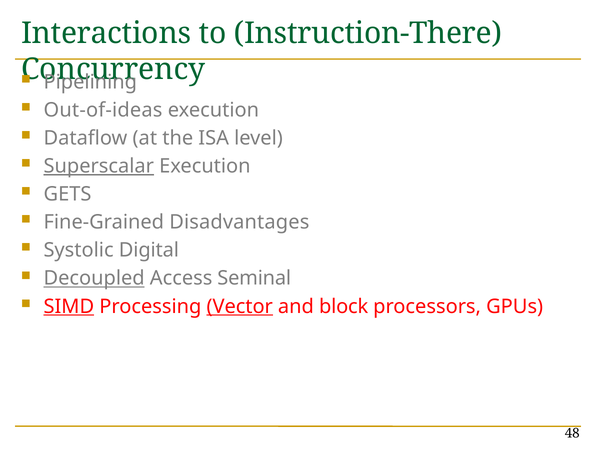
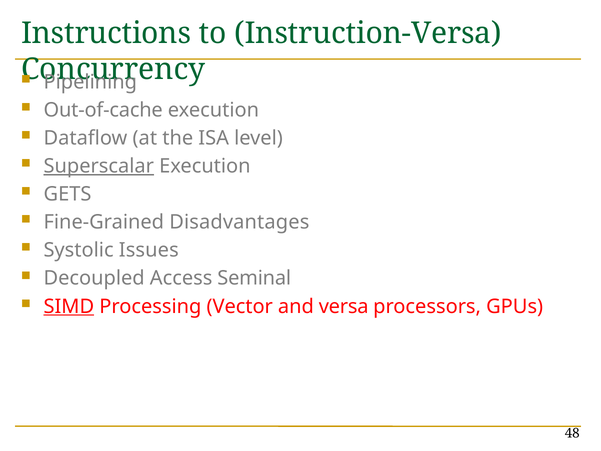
Interactions: Interactions -> Instructions
Instruction-There: Instruction-There -> Instruction-Versa
Out-of-ideas: Out-of-ideas -> Out-of-cache
Digital: Digital -> Issues
Decoupled underline: present -> none
Vector underline: present -> none
block: block -> versa
